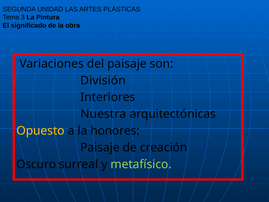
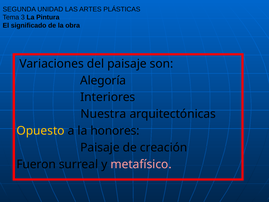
División: División -> Alegoría
Oscuro: Oscuro -> Fueron
metafísico colour: light green -> pink
